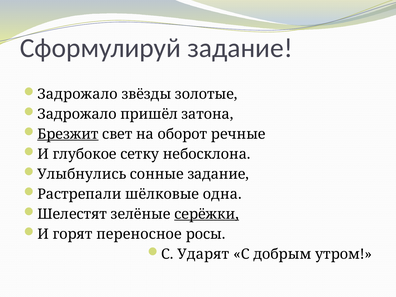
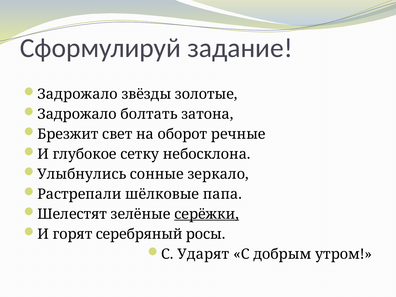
пришёл: пришёл -> болтать
Брезжит underline: present -> none
сонные задание: задание -> зеркало
одна: одна -> папа
переносное: переносное -> серебряный
